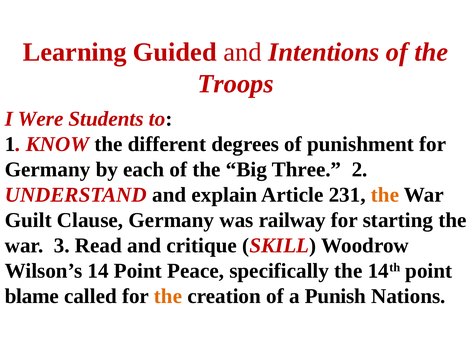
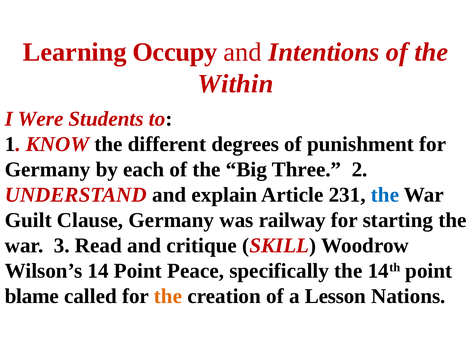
Guided: Guided -> Occupy
Troops: Troops -> Within
the at (385, 195) colour: orange -> blue
Punish: Punish -> Lesson
